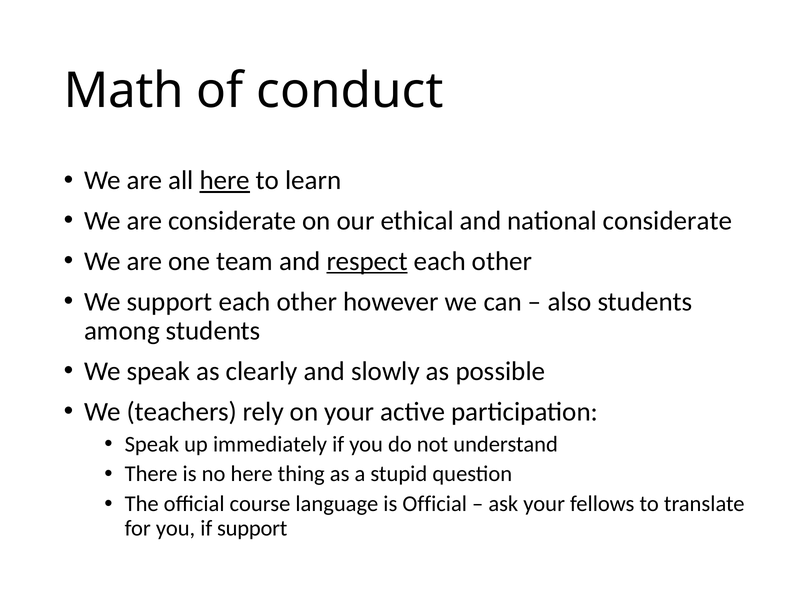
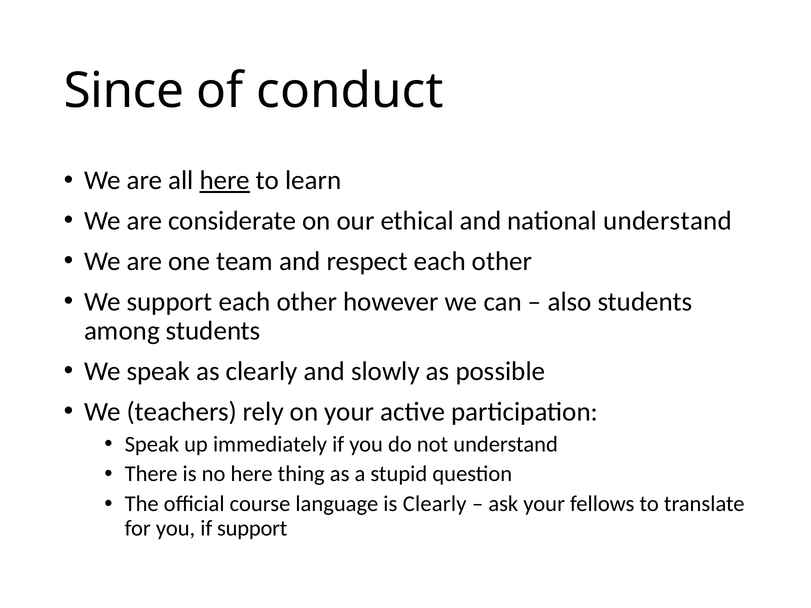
Math: Math -> Since
national considerate: considerate -> understand
respect underline: present -> none
is Official: Official -> Clearly
